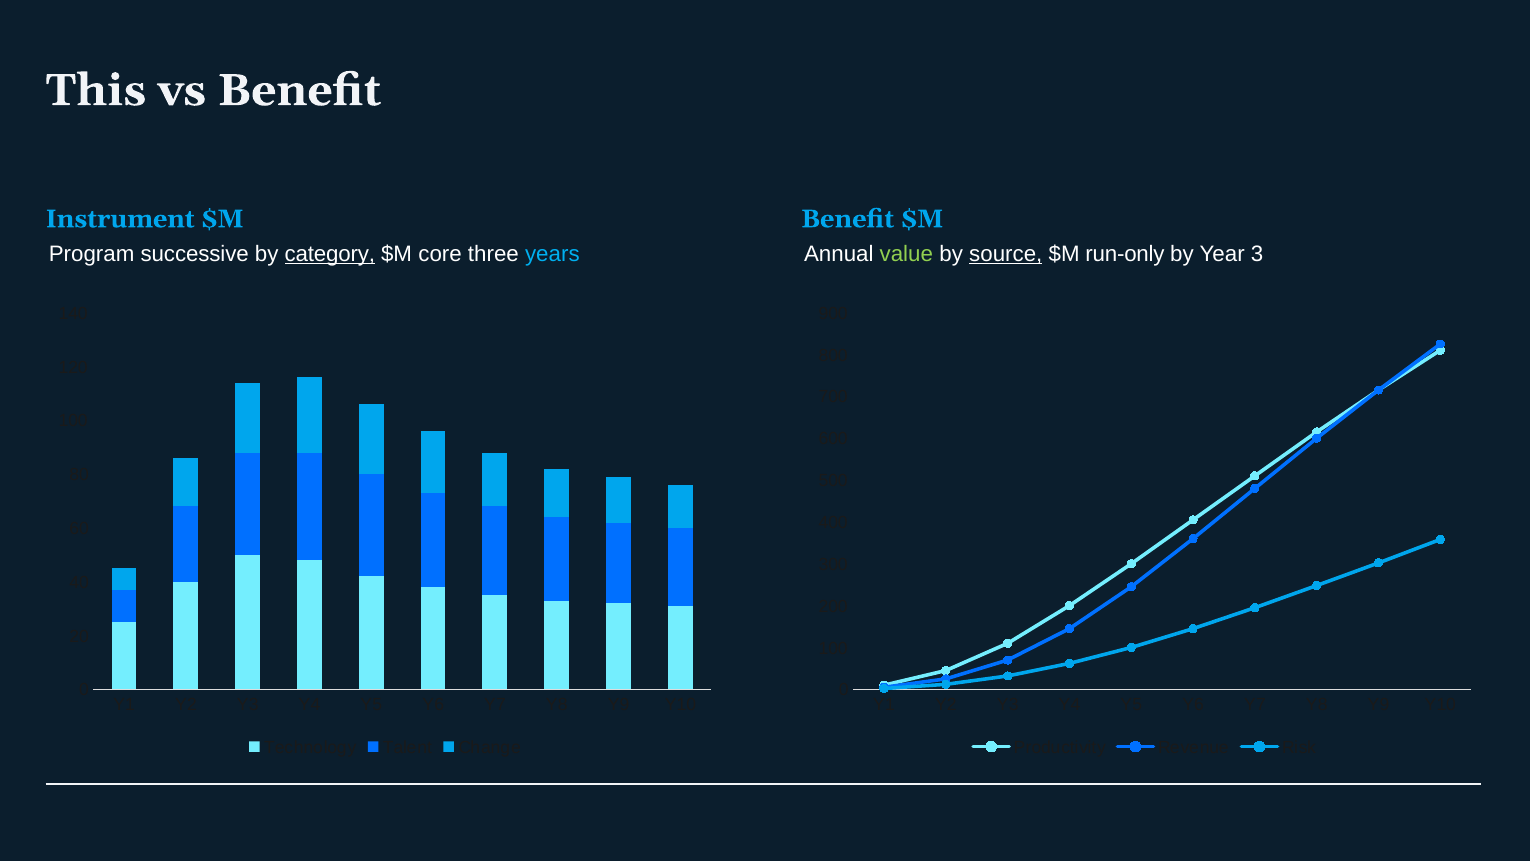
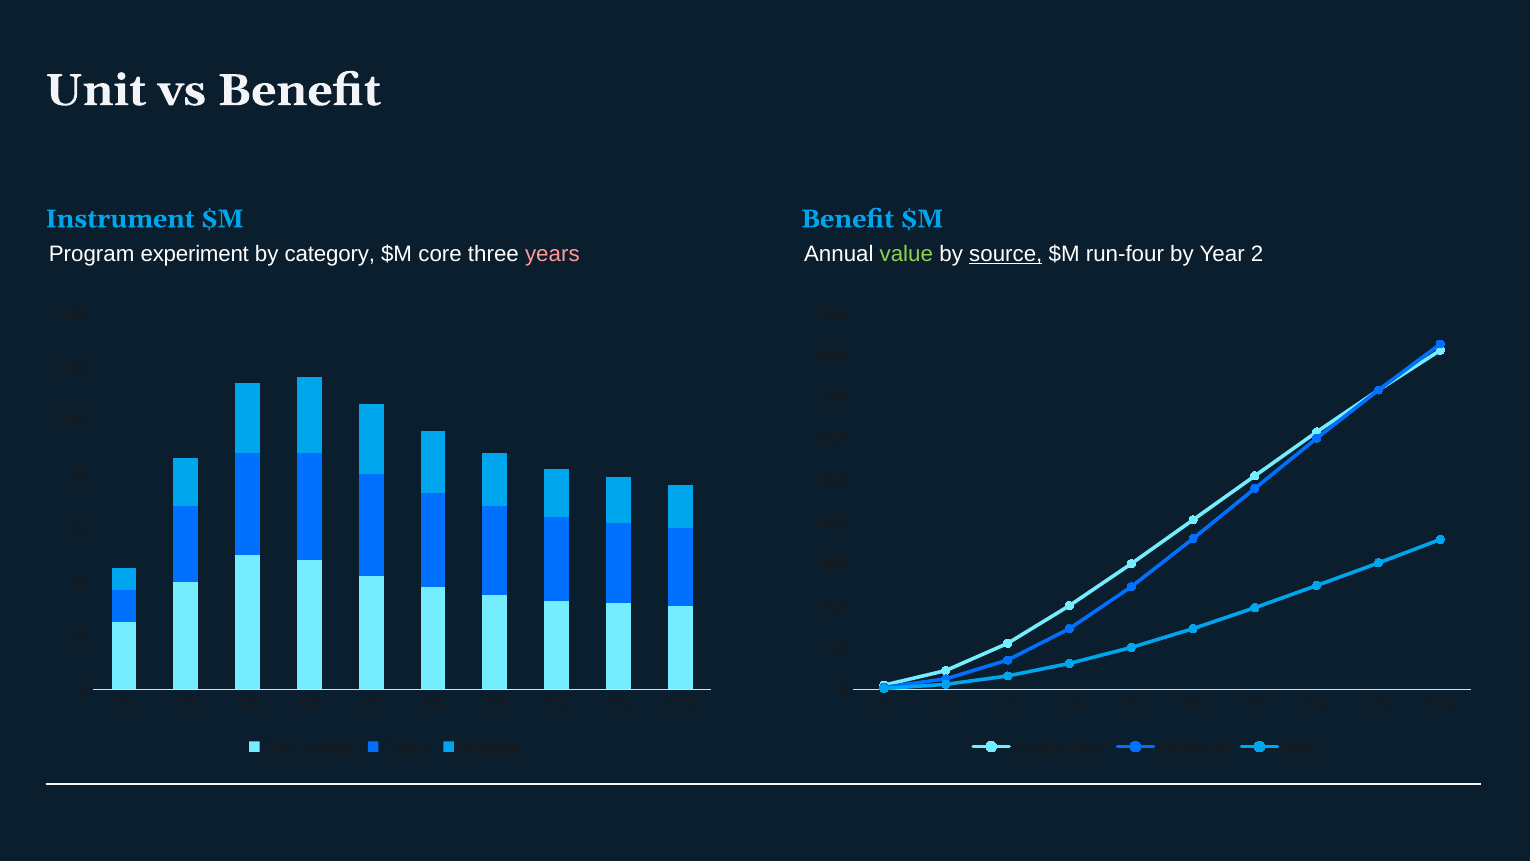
This: This -> Unit
successive: successive -> experiment
category underline: present -> none
years colour: light blue -> pink
run-only: run-only -> run-four
3: 3 -> 2
